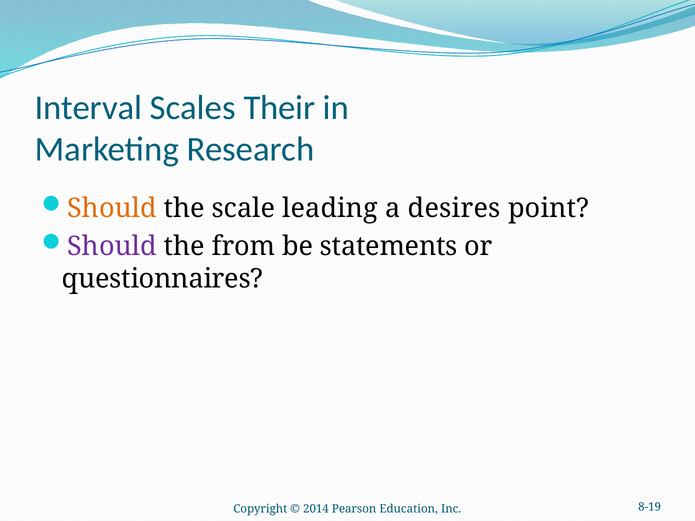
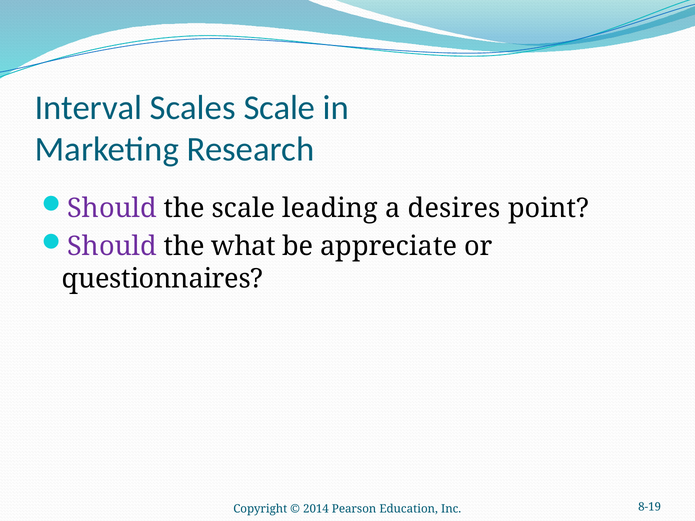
Scales Their: Their -> Scale
Should at (112, 209) colour: orange -> purple
from: from -> what
statements: statements -> appreciate
